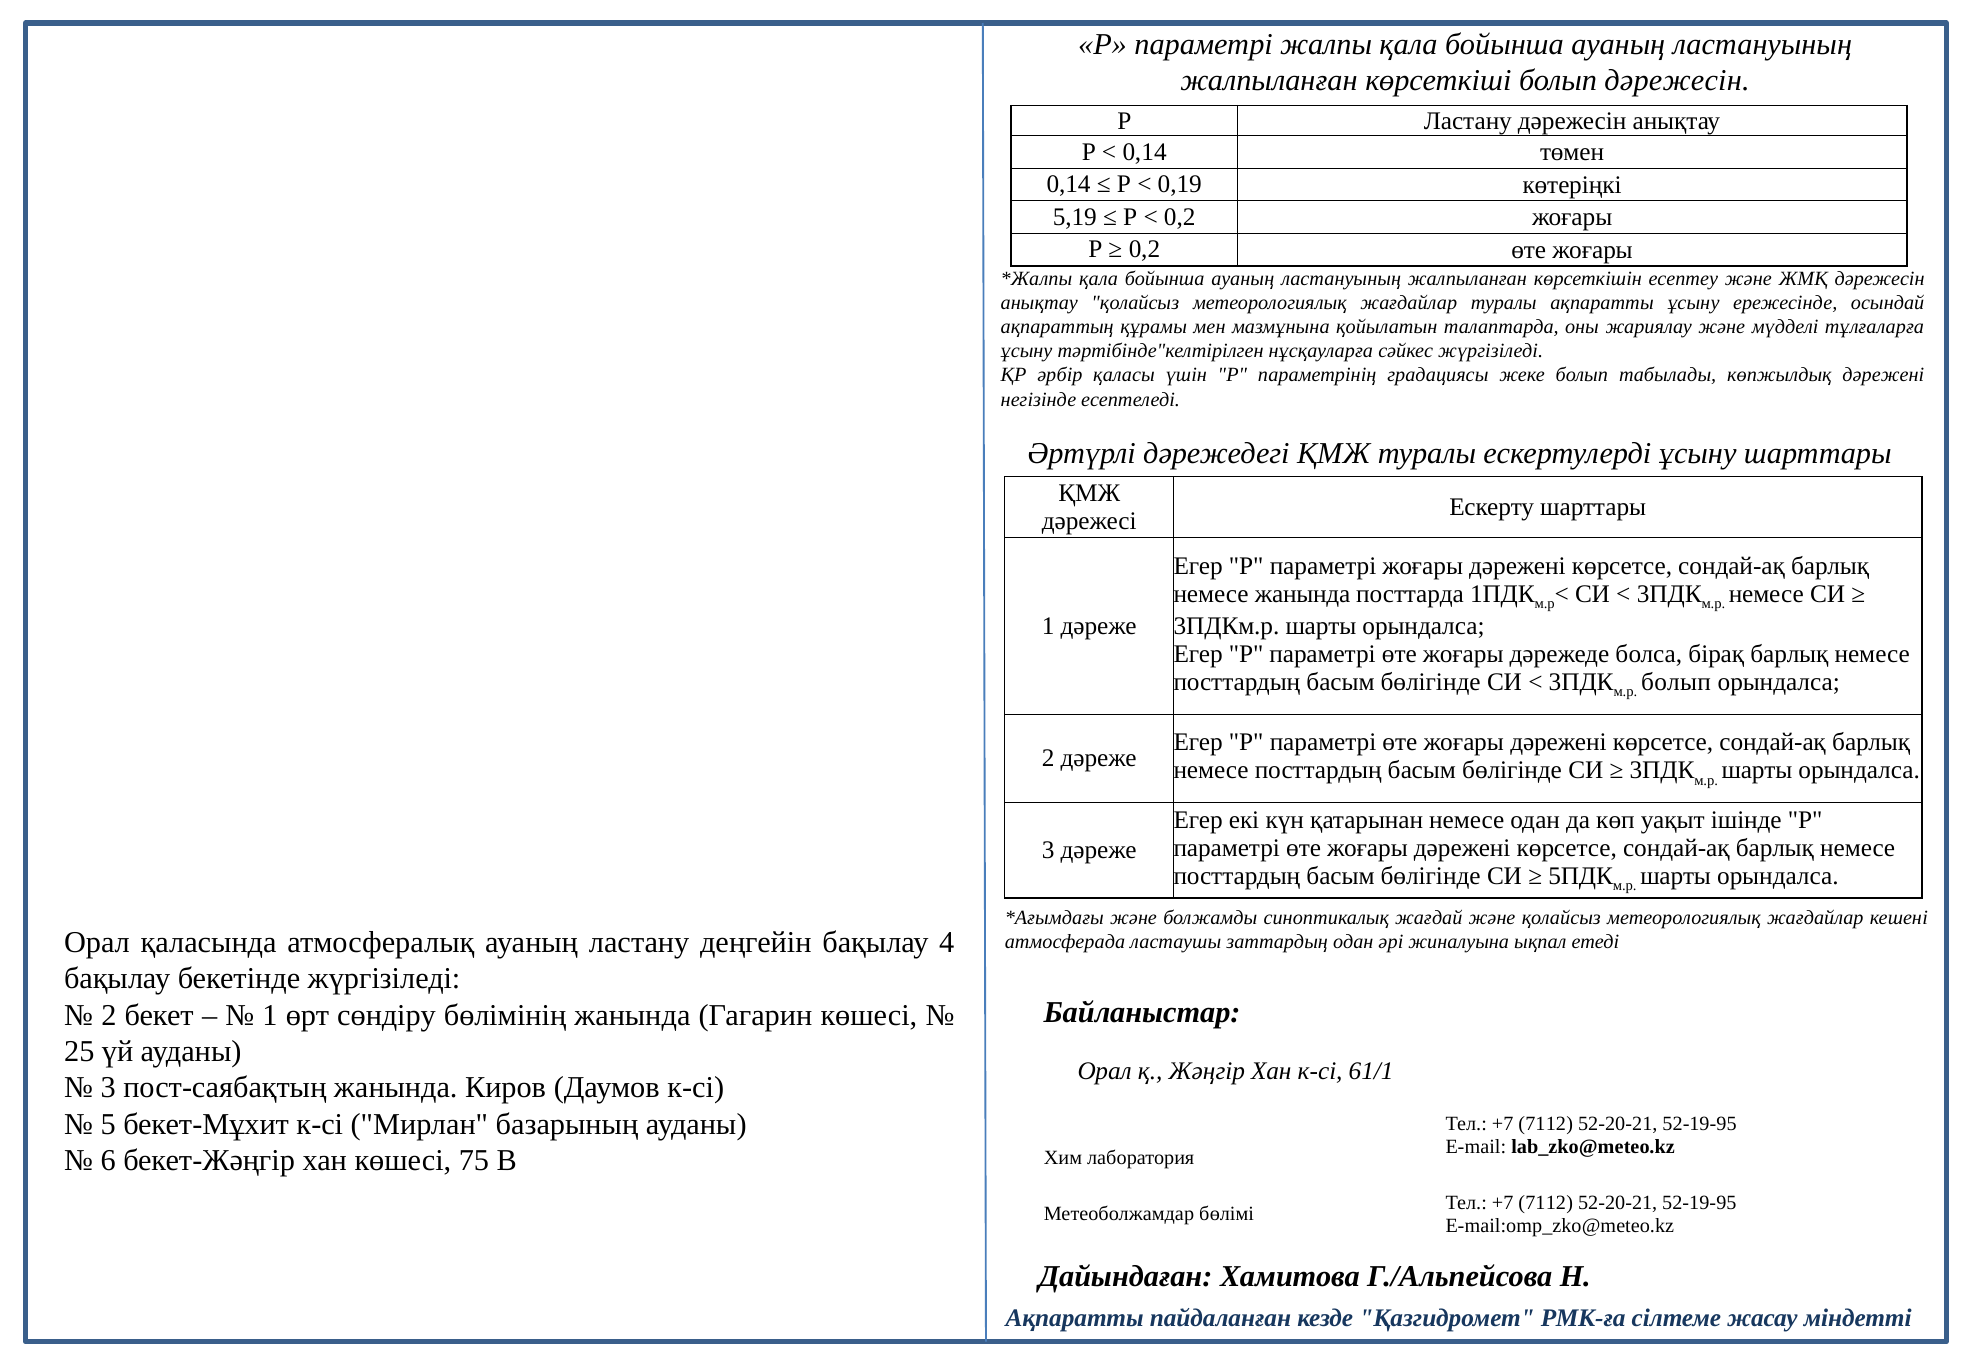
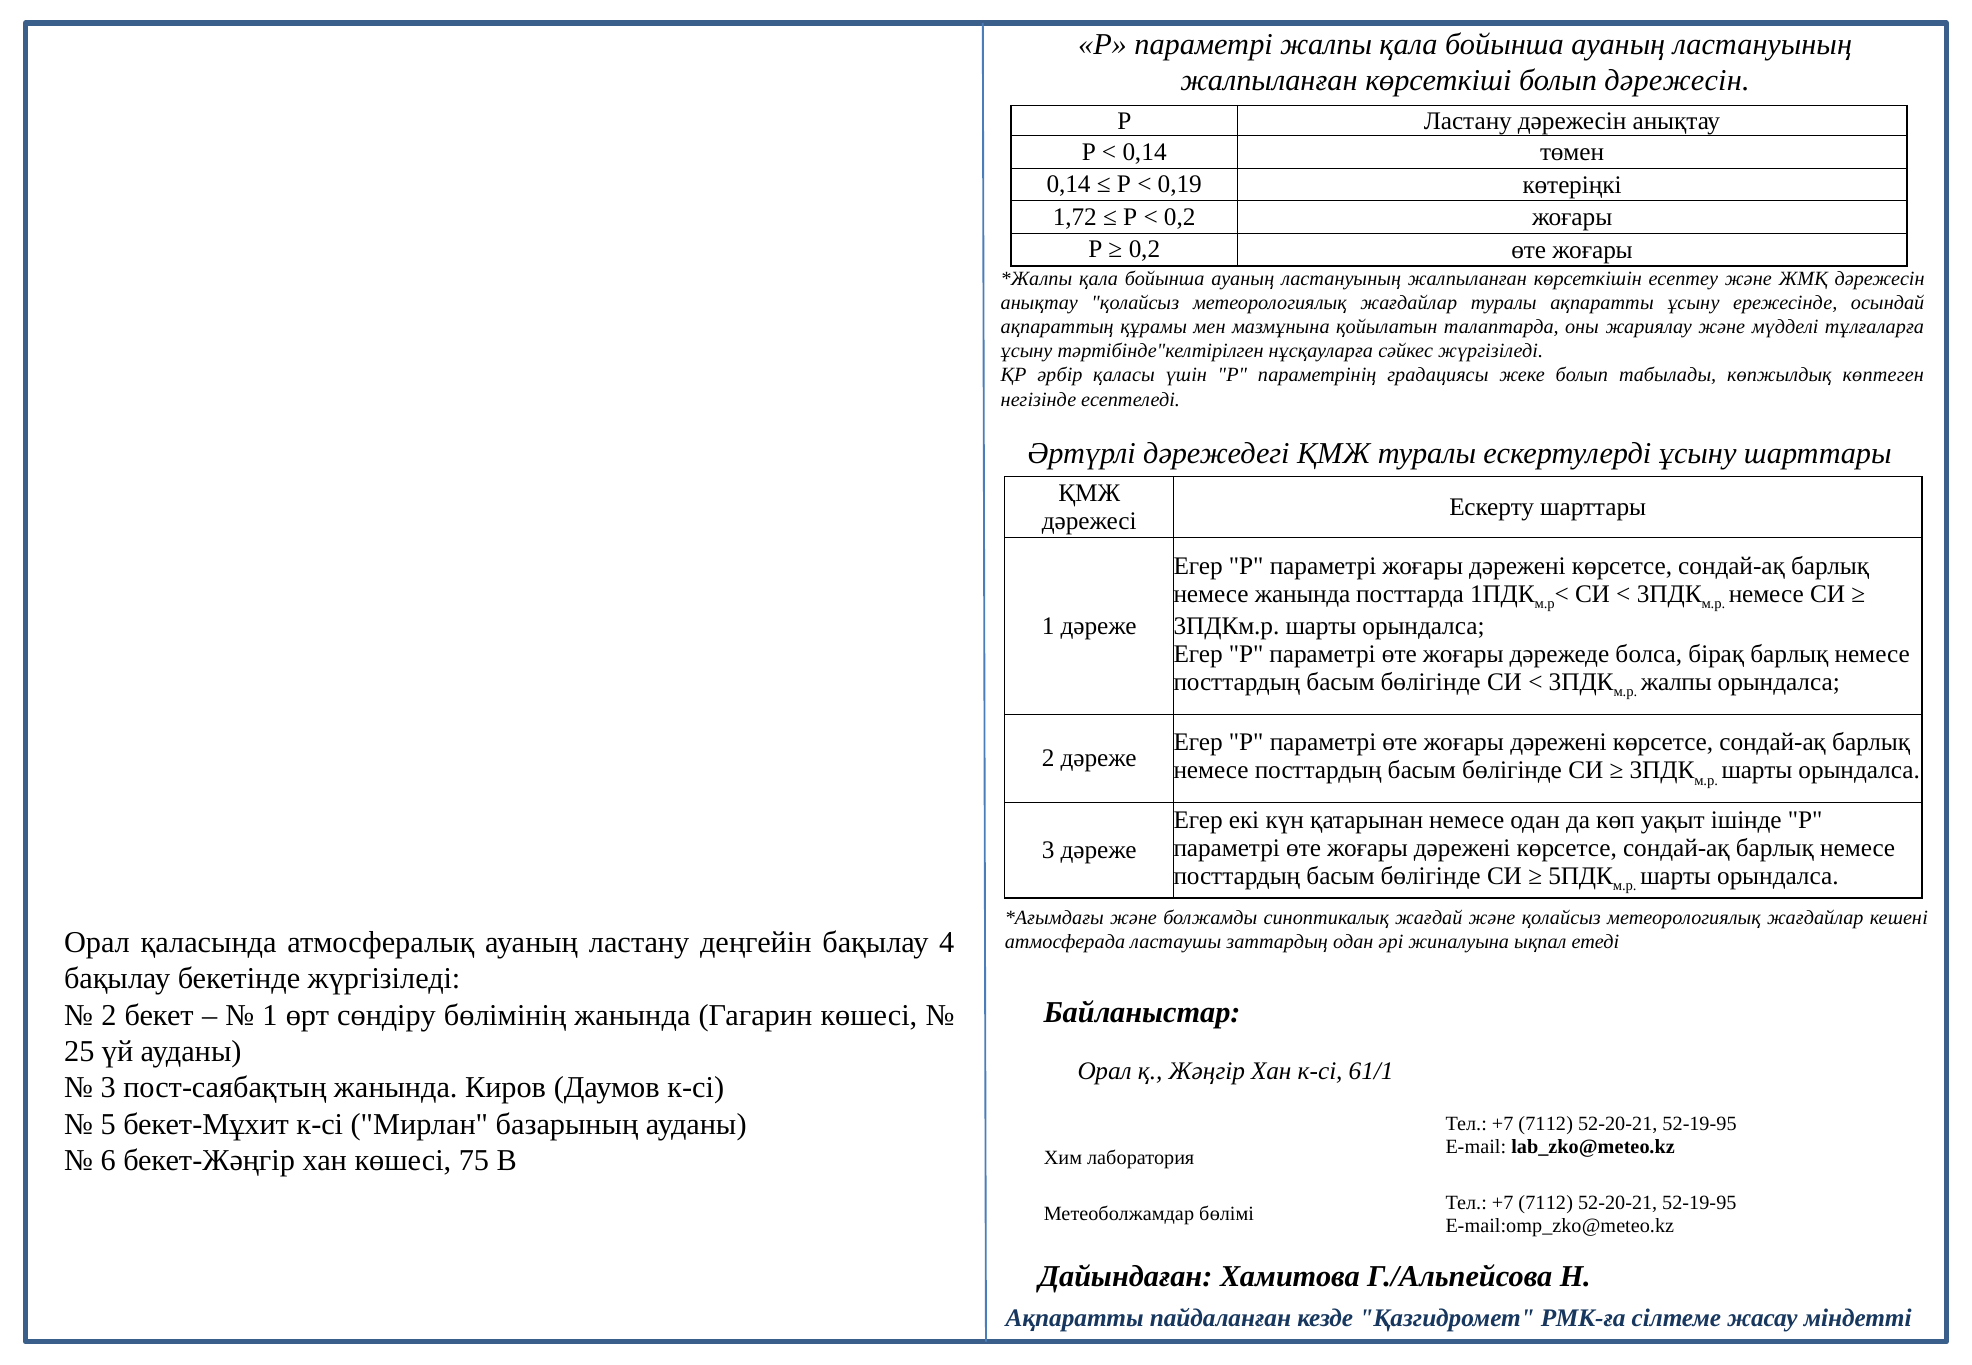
5,19: 5,19 -> 1,72
көпжылдық дәрежені: дәрежені -> көптеген
болып at (1676, 682): болып -> жалпы
